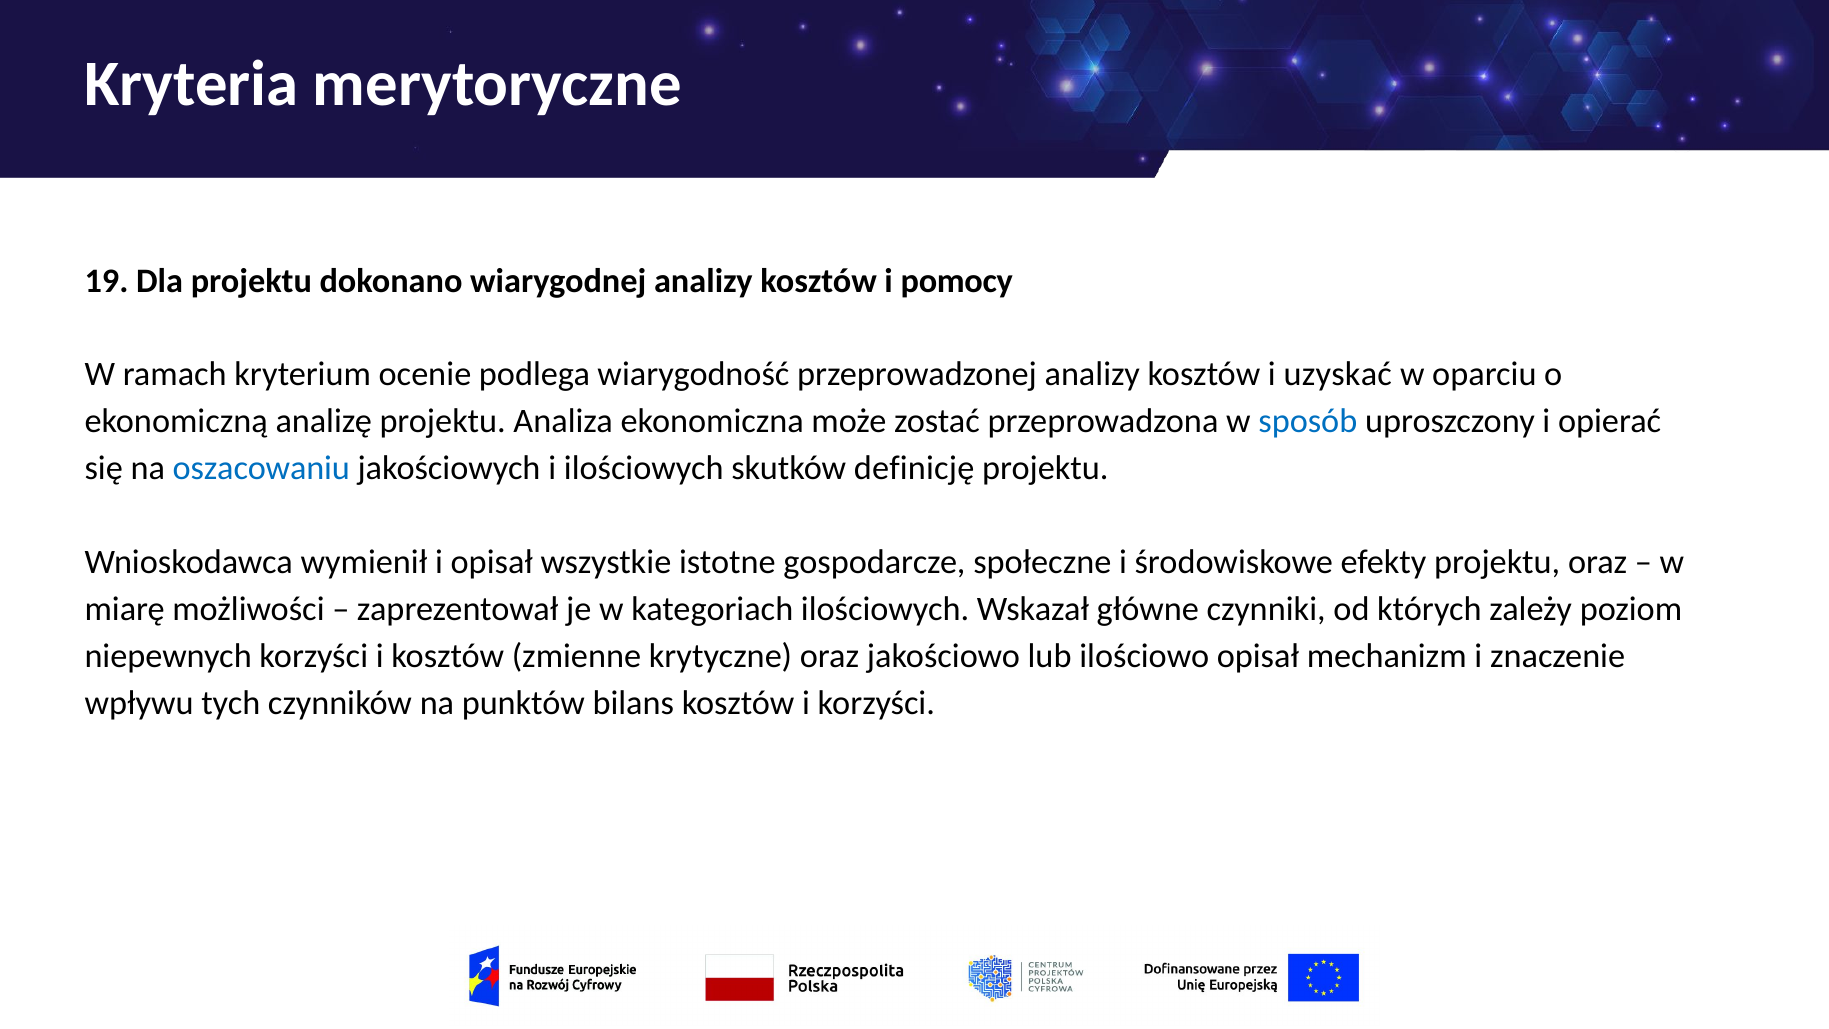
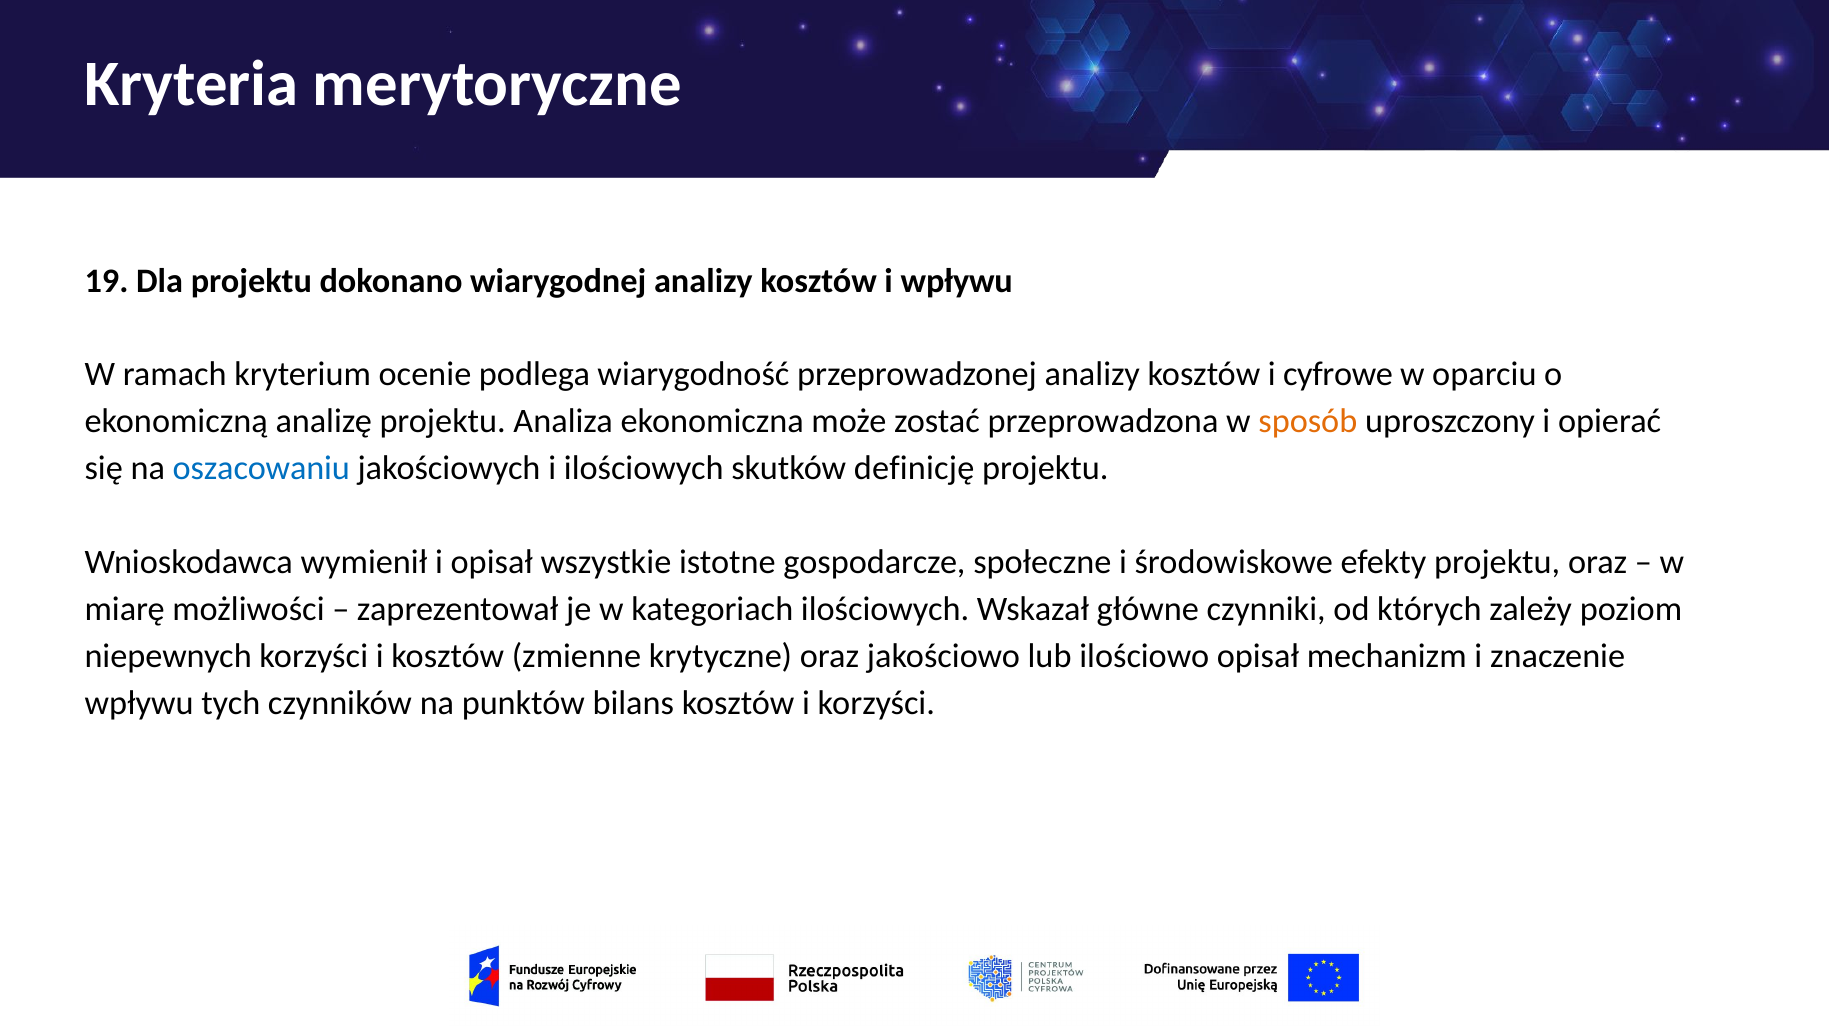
i pomocy: pomocy -> wpływu
uzyskać: uzyskać -> cyfrowe
sposób colour: blue -> orange
